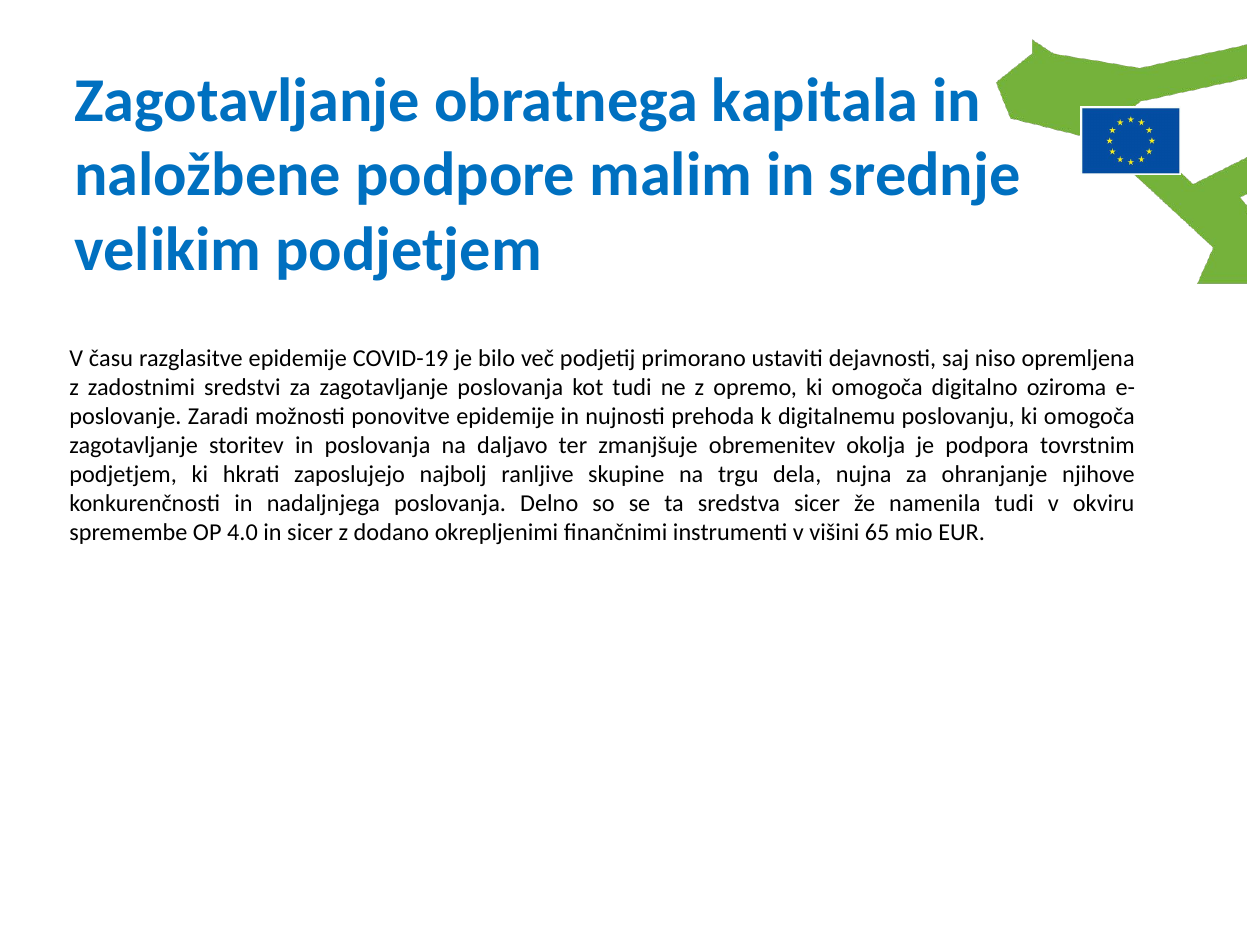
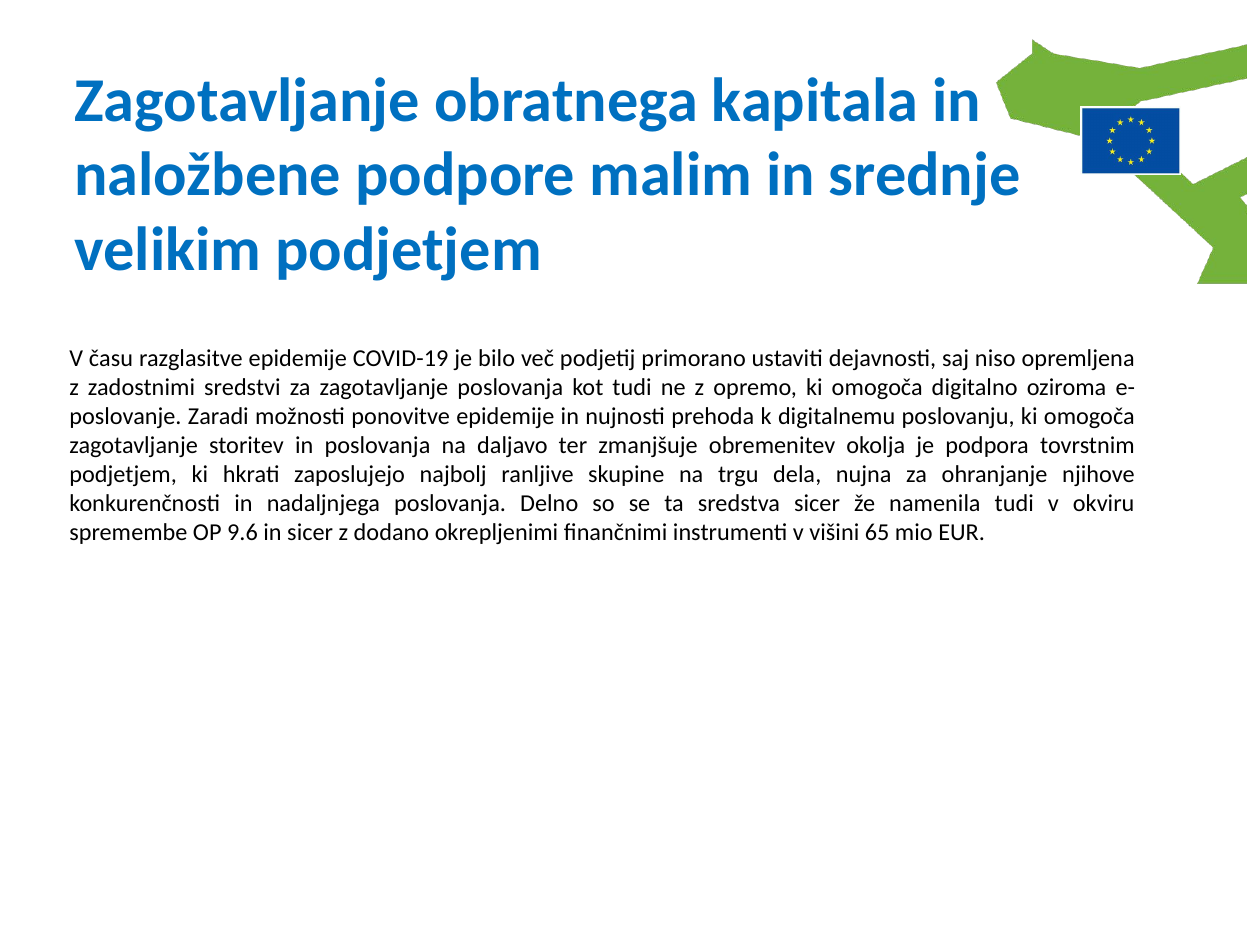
4.0: 4.0 -> 9.6
